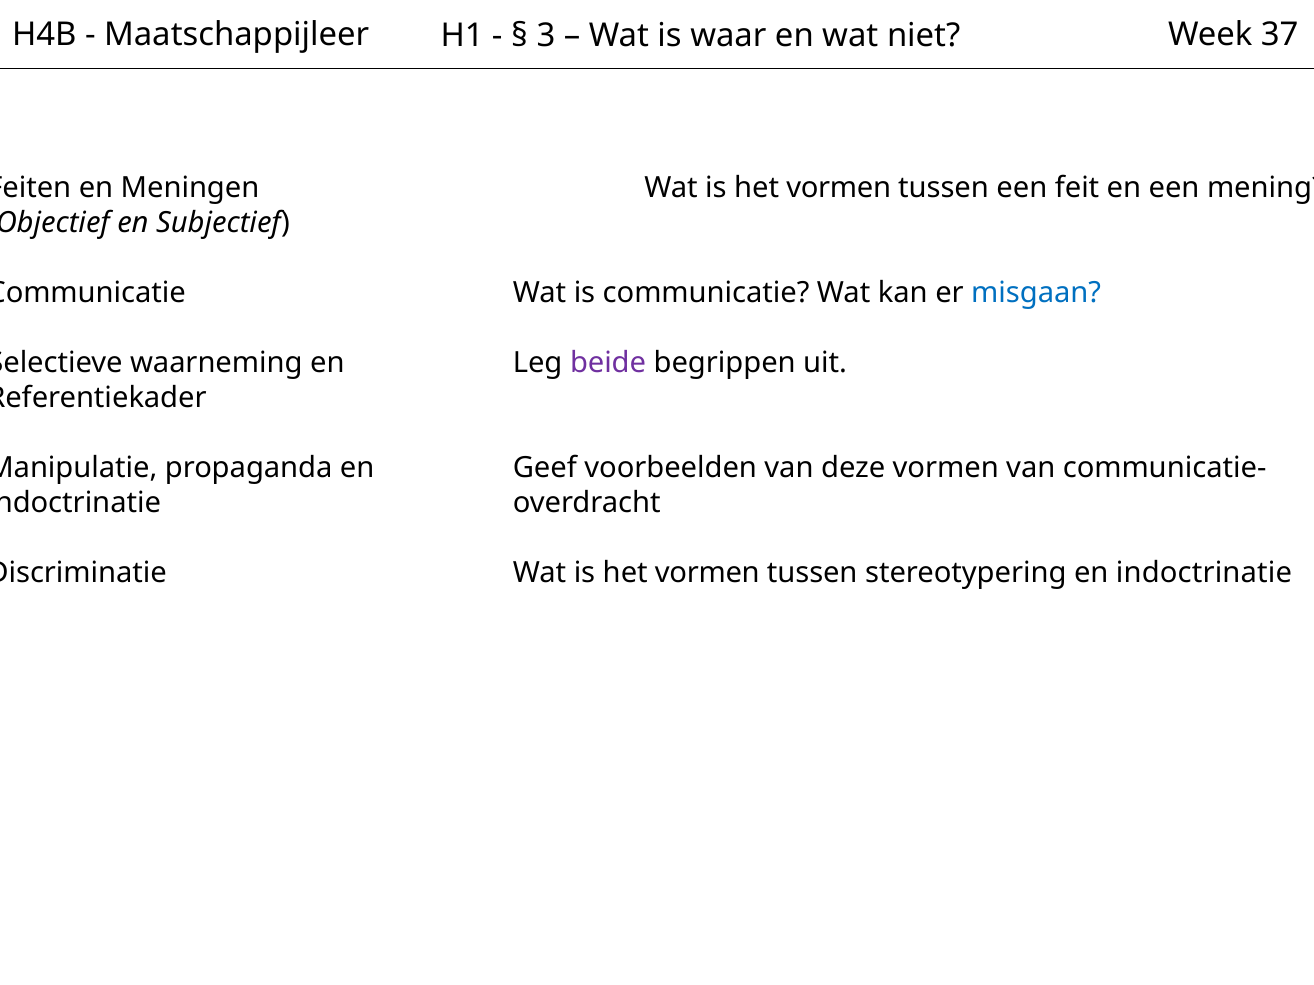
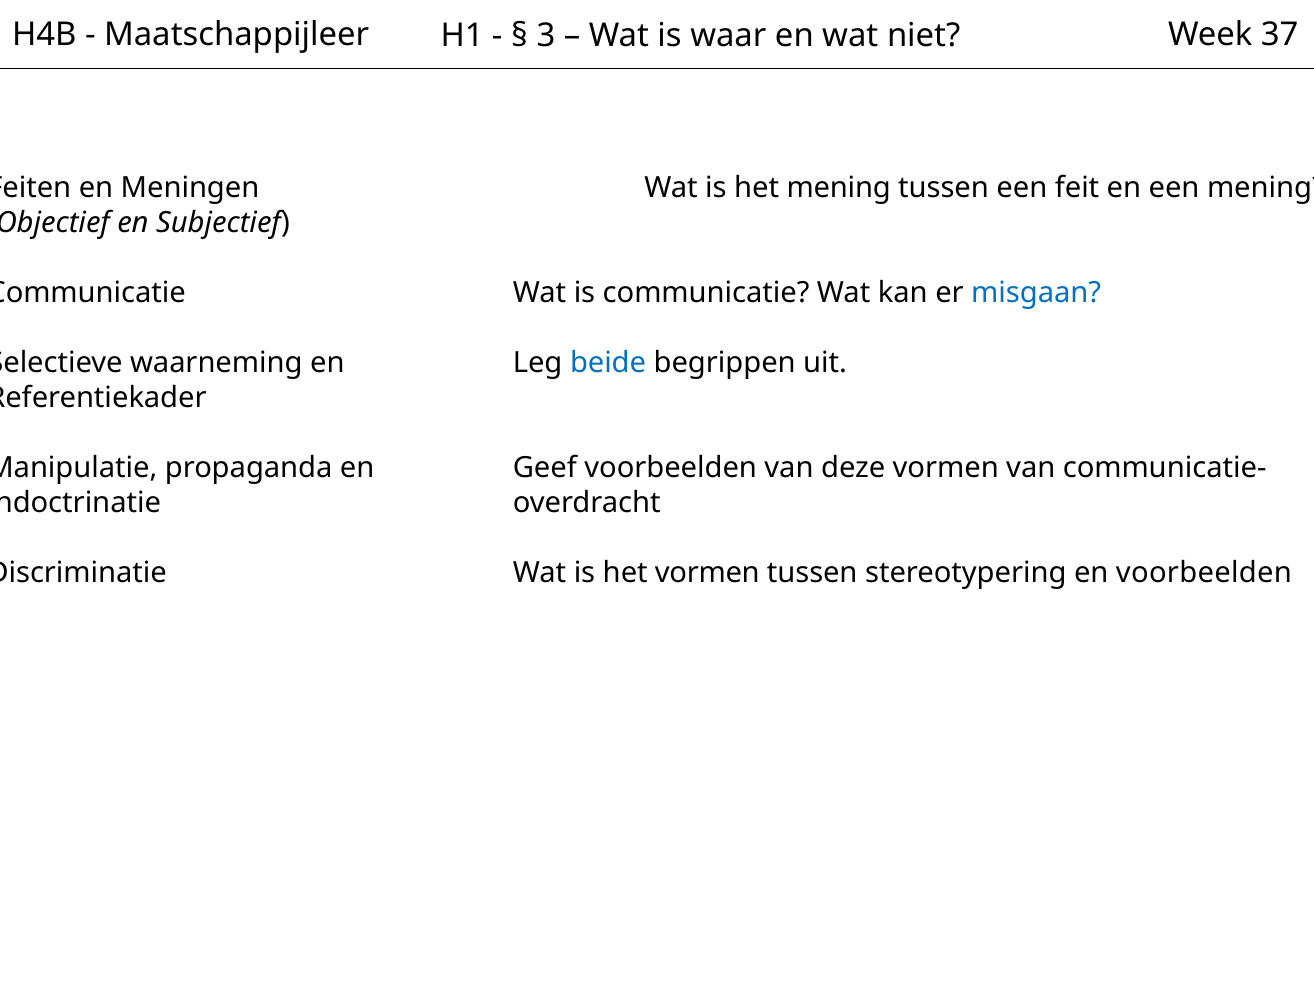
vormen at (839, 188): vormen -> mening
beide colour: purple -> blue
en indoctrinatie: indoctrinatie -> voorbeelden
